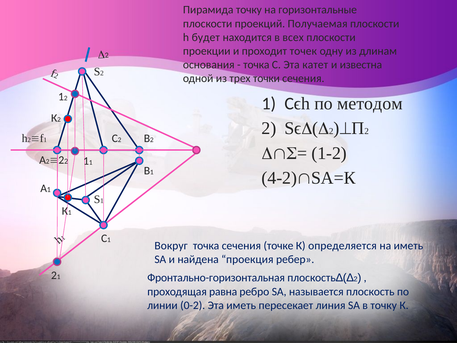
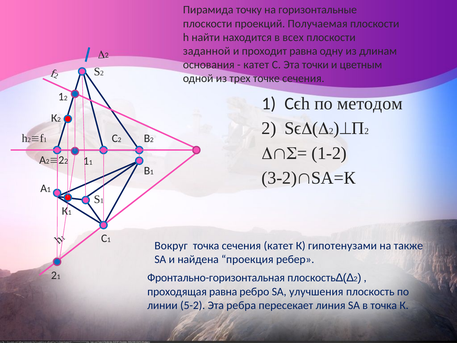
будет: будет -> найти
проекции: проекции -> заданной
проходит точек: точек -> равна
точка at (256, 65): точка -> катет
катет: катет -> точки
известна: известна -> цветным
точки: точки -> точке
4-2: 4-2 -> 3-2
сечения точке: точке -> катет
определяется: определяется -> гипотенузами
на иметь: иметь -> также
называется: называется -> улучшения
0-2: 0-2 -> 5-2
Эта иметь: иметь -> ребра
в точку: точку -> точка
